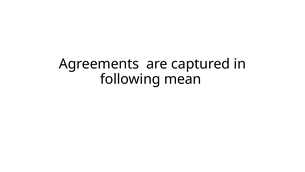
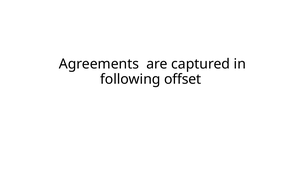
mean: mean -> offset
